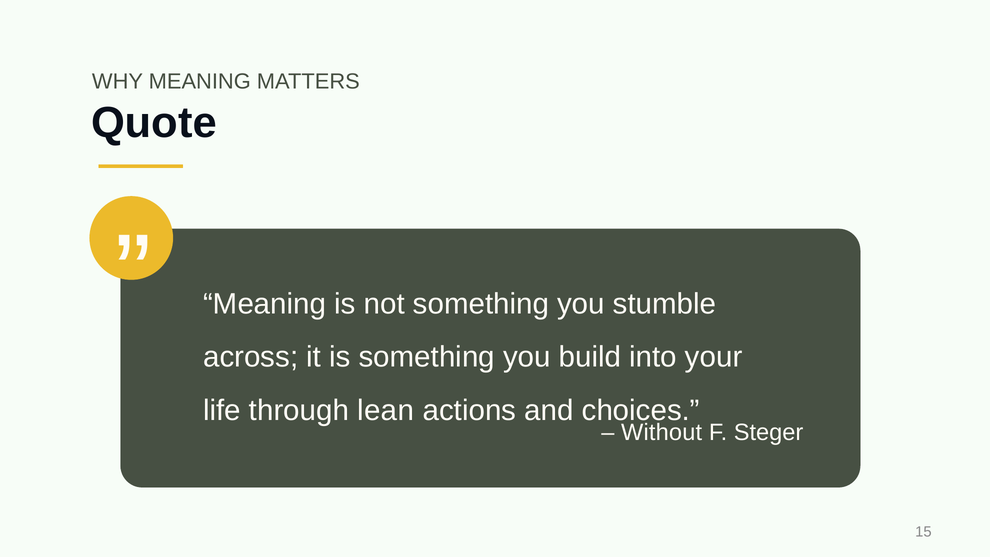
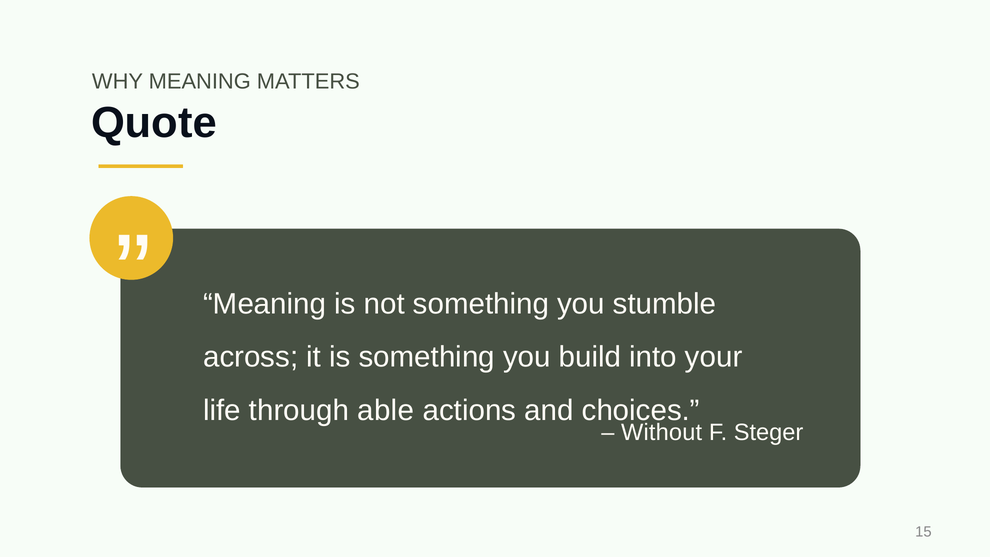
lean: lean -> able
